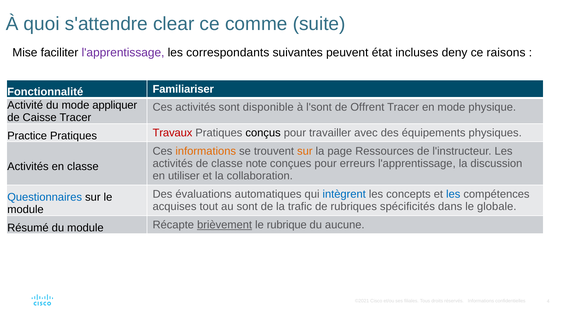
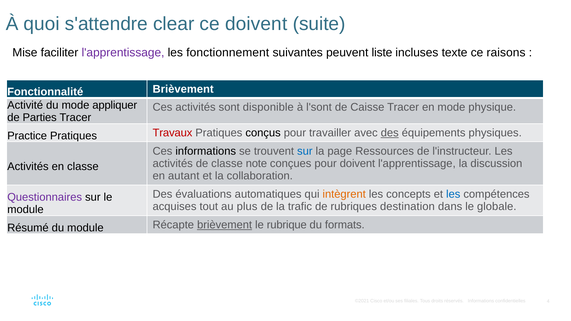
ce comme: comme -> doivent
correspondants: correspondants -> fonctionnement
état: état -> liste
deny: deny -> texte
Fonctionnalité Familiariser: Familiariser -> Brièvement
Offrent: Offrent -> Caisse
Caisse: Caisse -> Parties
des at (390, 133) underline: none -> present
informations at (206, 151) colour: orange -> black
sur at (305, 151) colour: orange -> blue
pour erreurs: erreurs -> doivent
utiliser: utiliser -> autant
intègrent colour: blue -> orange
Questionnaires colour: blue -> purple
au sont: sont -> plus
spécificités: spécificités -> destination
aucune: aucune -> formats
